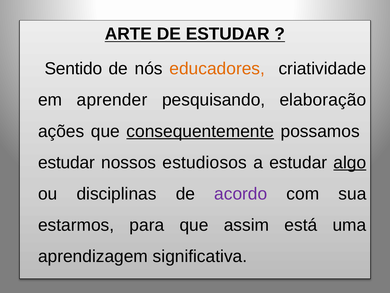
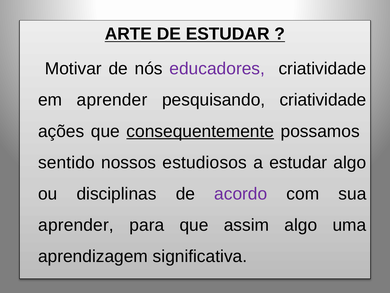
Sentido: Sentido -> Motivar
educadores colour: orange -> purple
pesquisando elaboração: elaboração -> criatividade
estudar at (67, 162): estudar -> sentido
algo at (350, 162) underline: present -> none
estarmos at (76, 225): estarmos -> aprender
assim está: está -> algo
